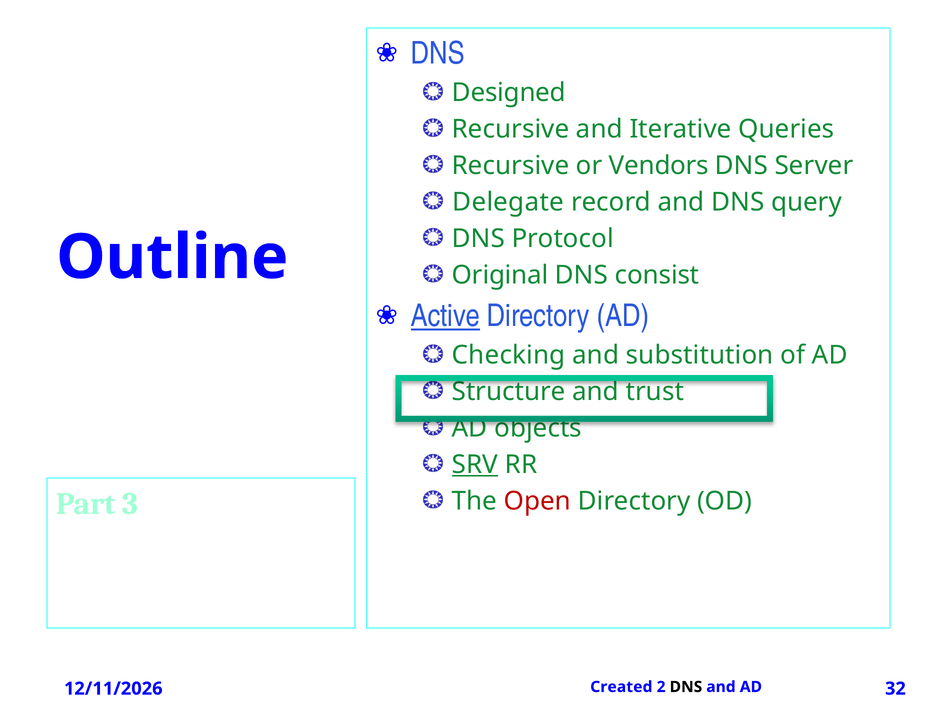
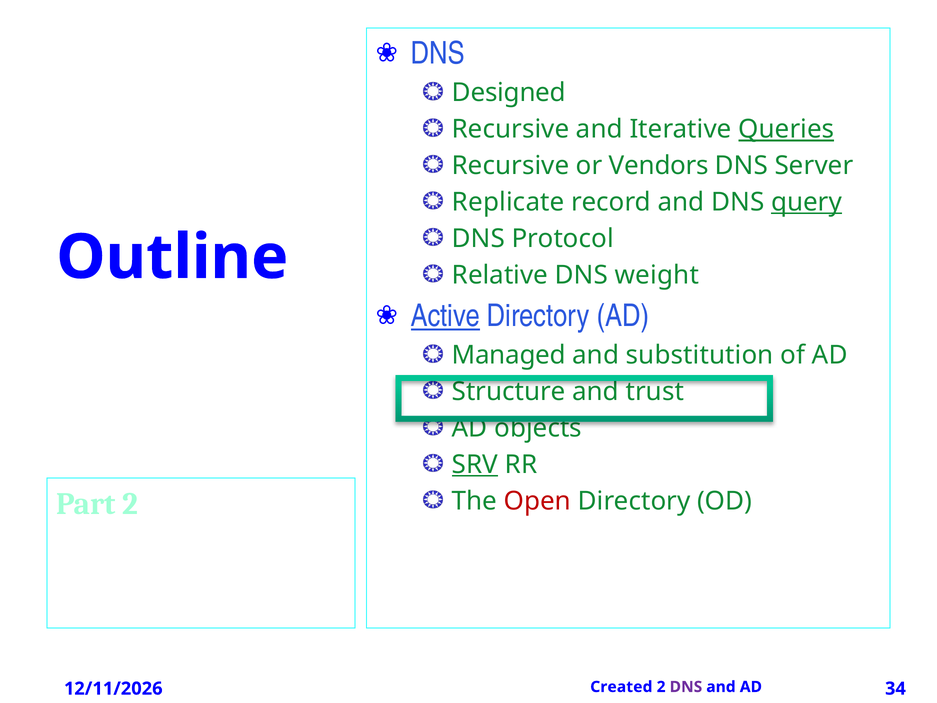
Queries underline: none -> present
Delegate: Delegate -> Replicate
query underline: none -> present
Original: Original -> Relative
consist: consist -> weight
Checking: Checking -> Managed
Part 3: 3 -> 2
DNS at (686, 687) colour: black -> purple
32: 32 -> 34
